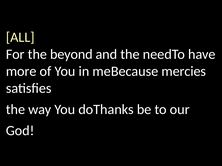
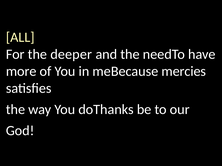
beyond: beyond -> deeper
